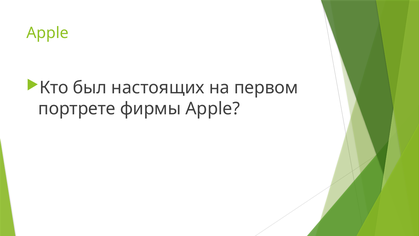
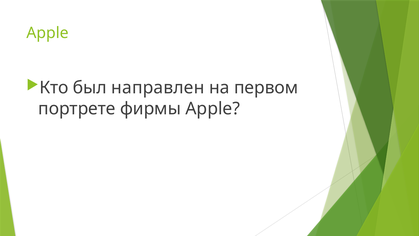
настоящих: настоящих -> направлен
